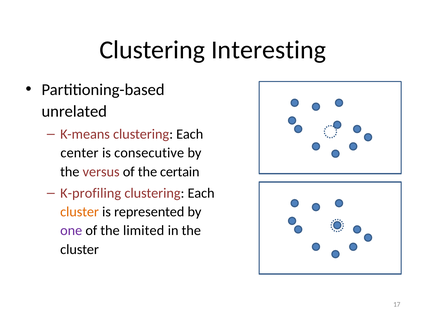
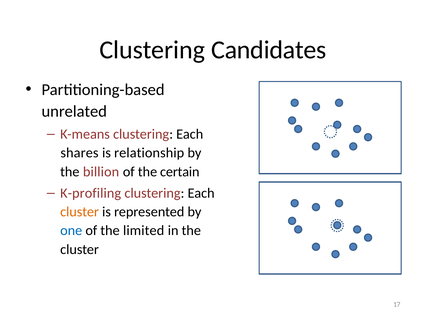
Interesting: Interesting -> Candidates
center: center -> shares
consecutive: consecutive -> relationship
versus: versus -> billion
one colour: purple -> blue
